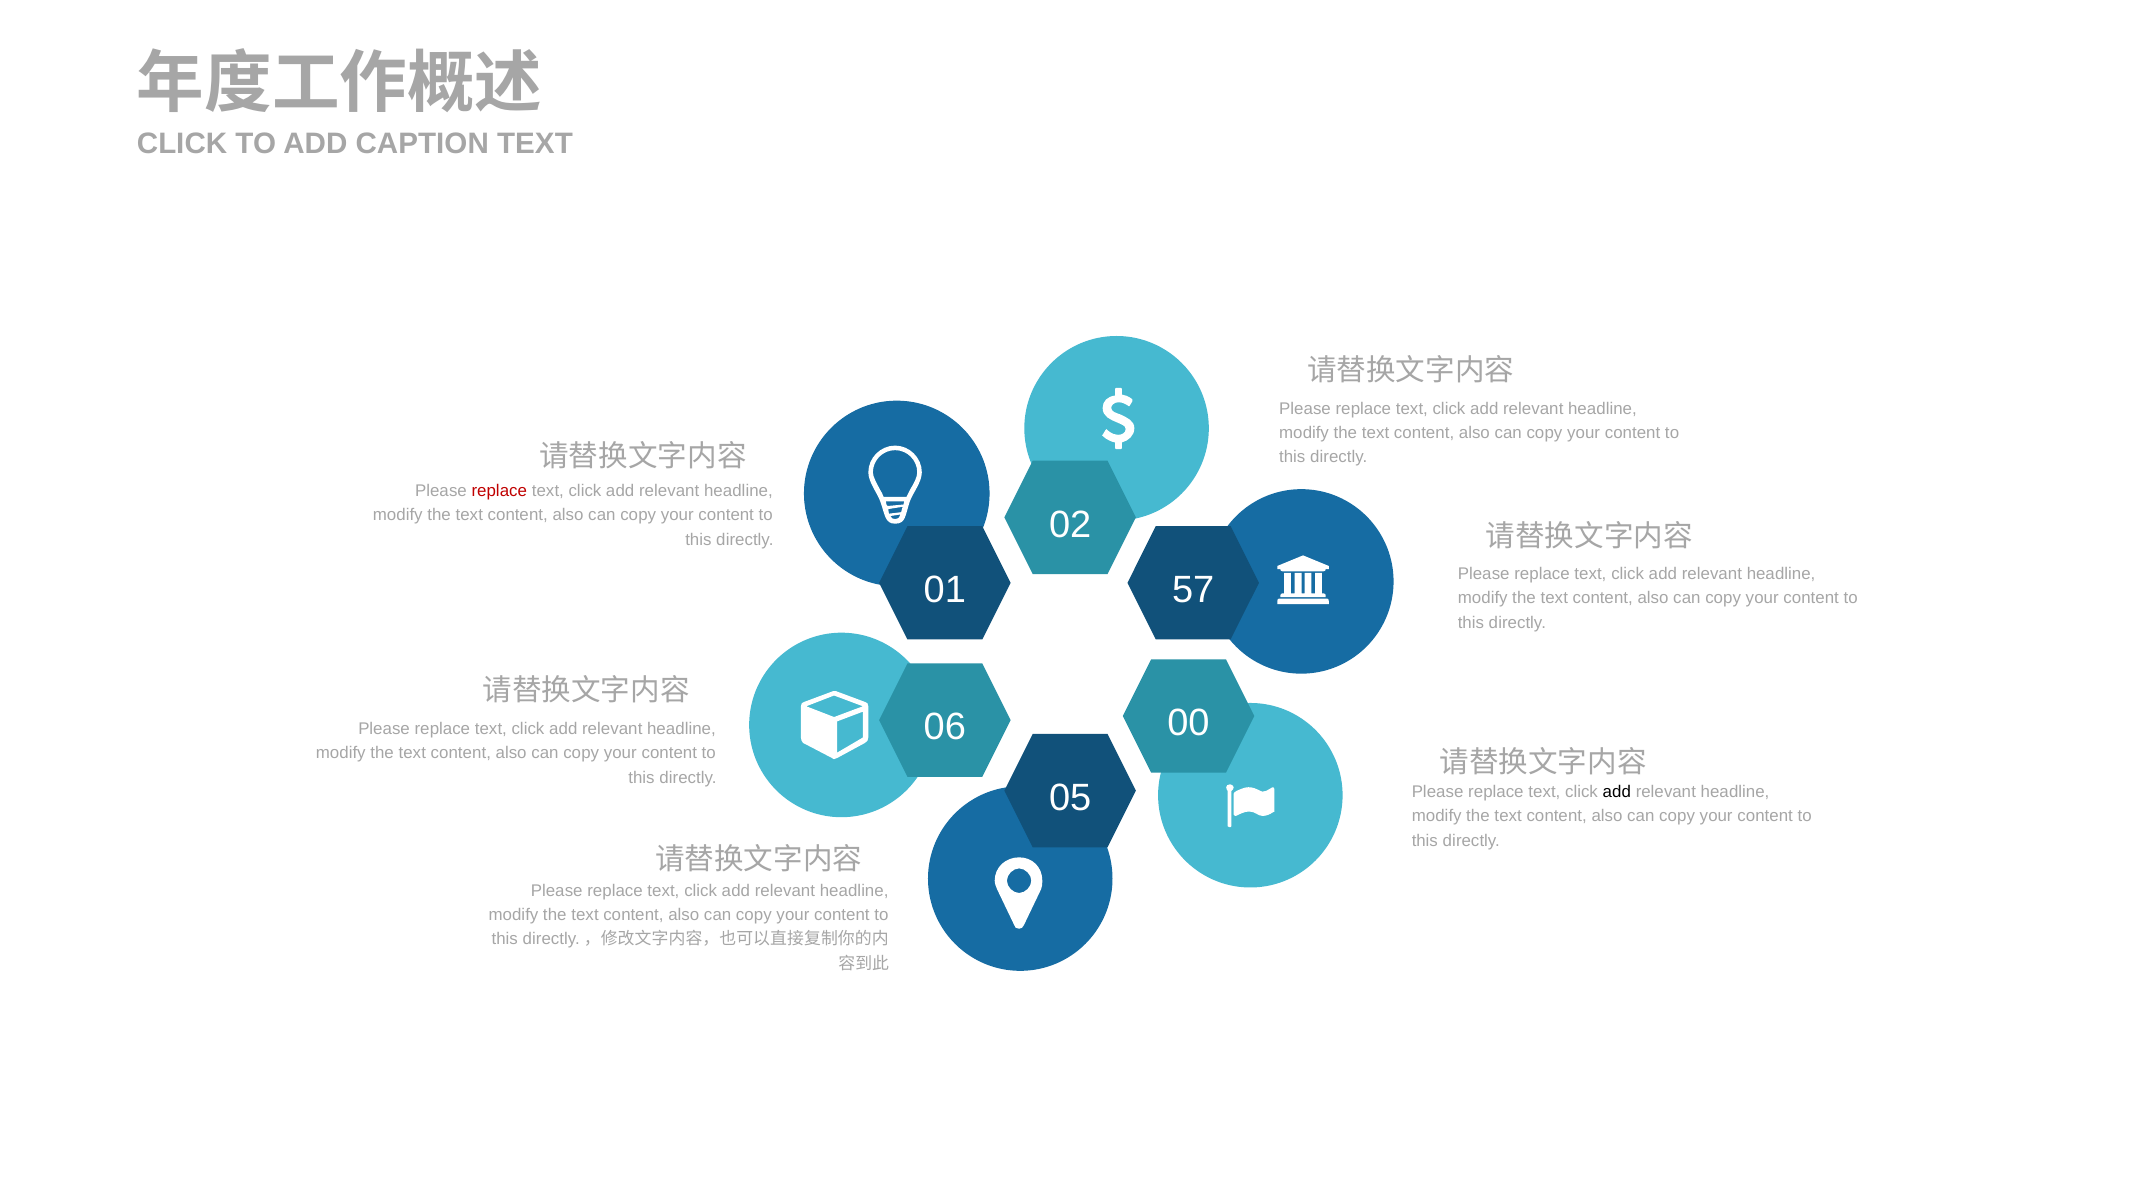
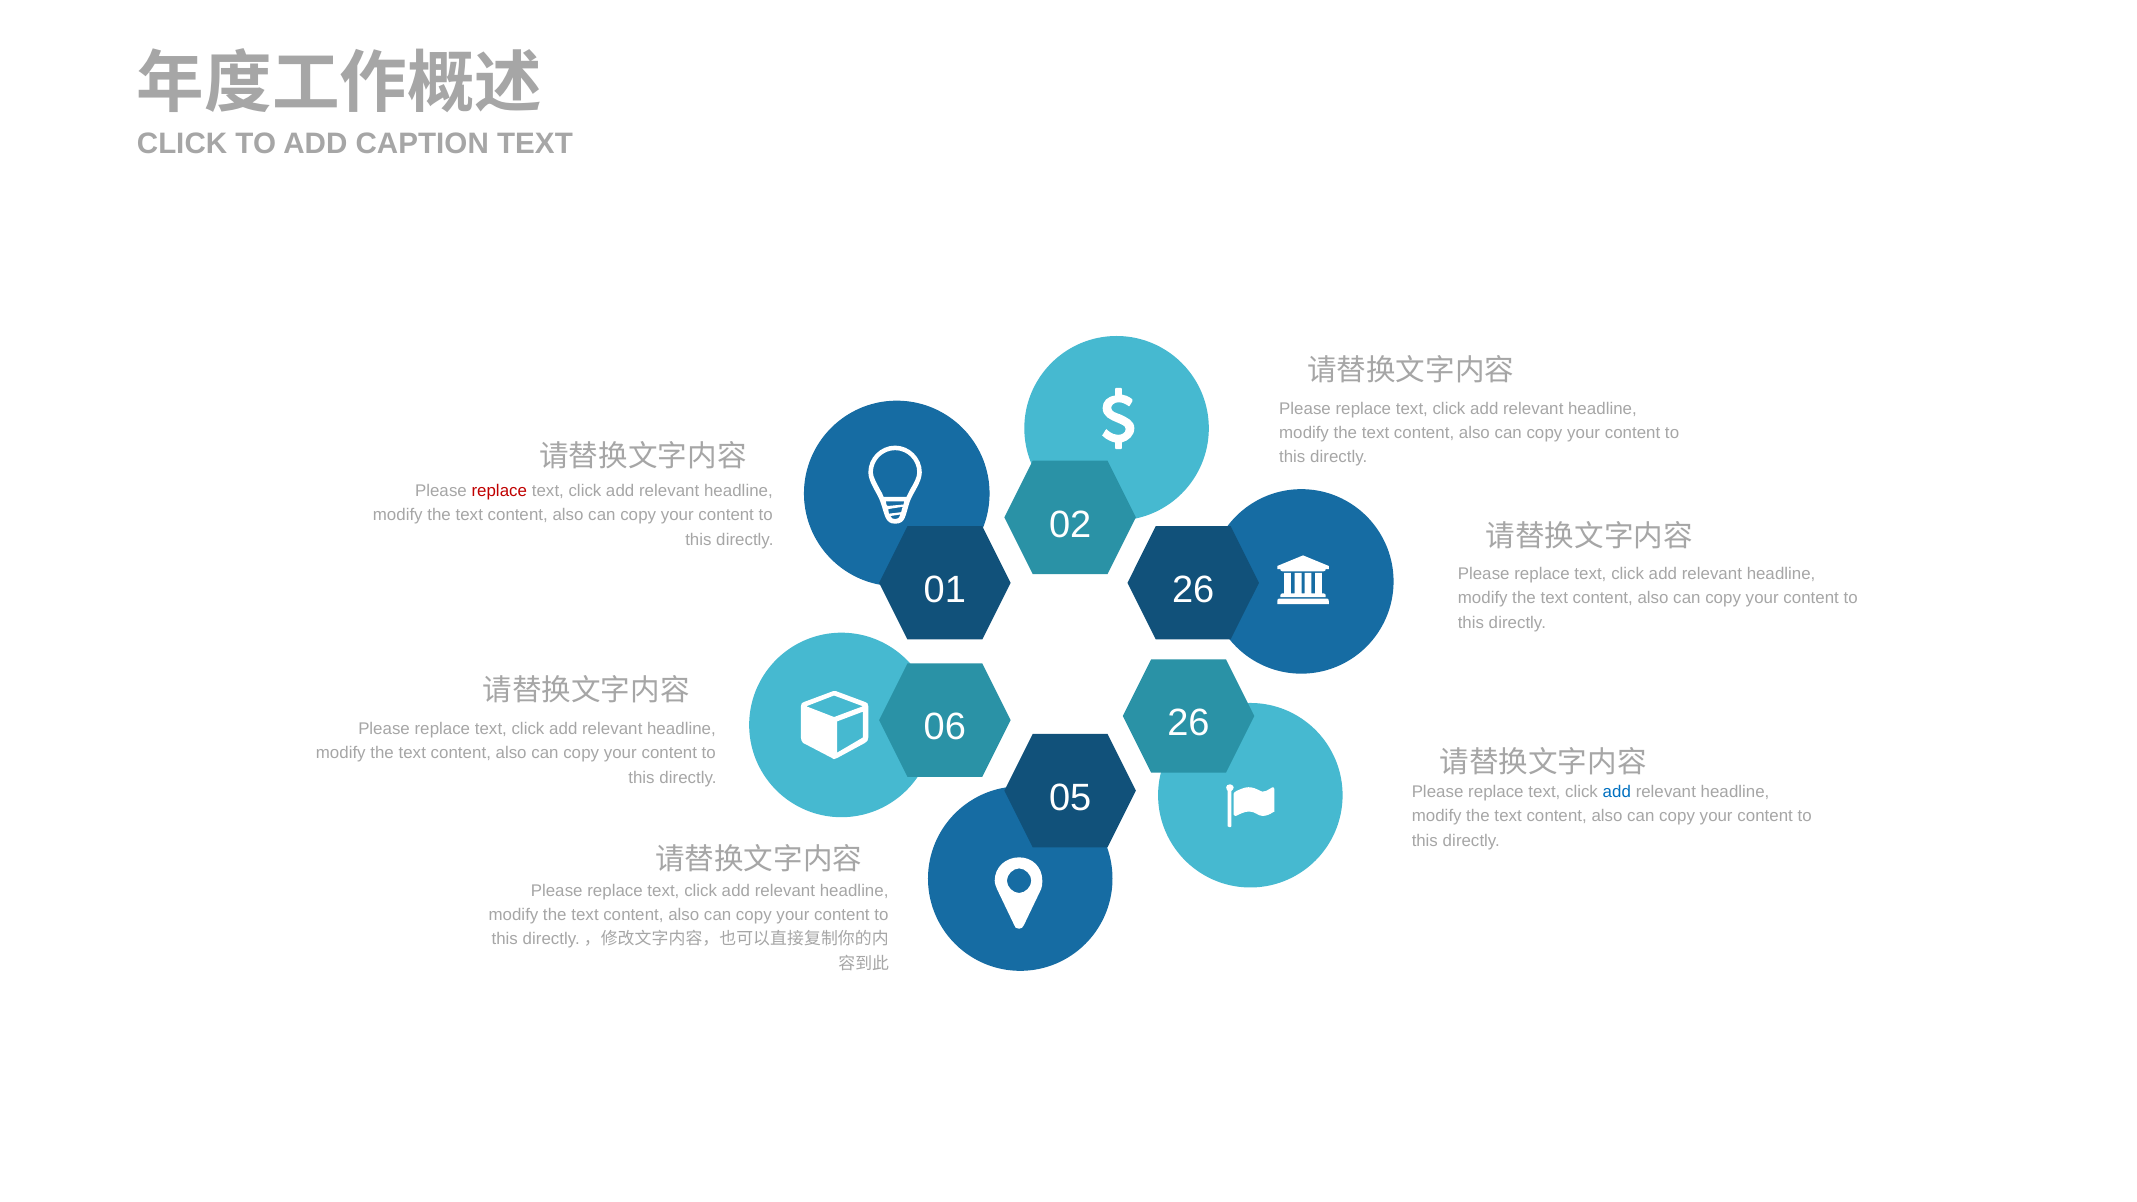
01 57: 57 -> 26
06 00: 00 -> 26
add at (1617, 792) colour: black -> blue
